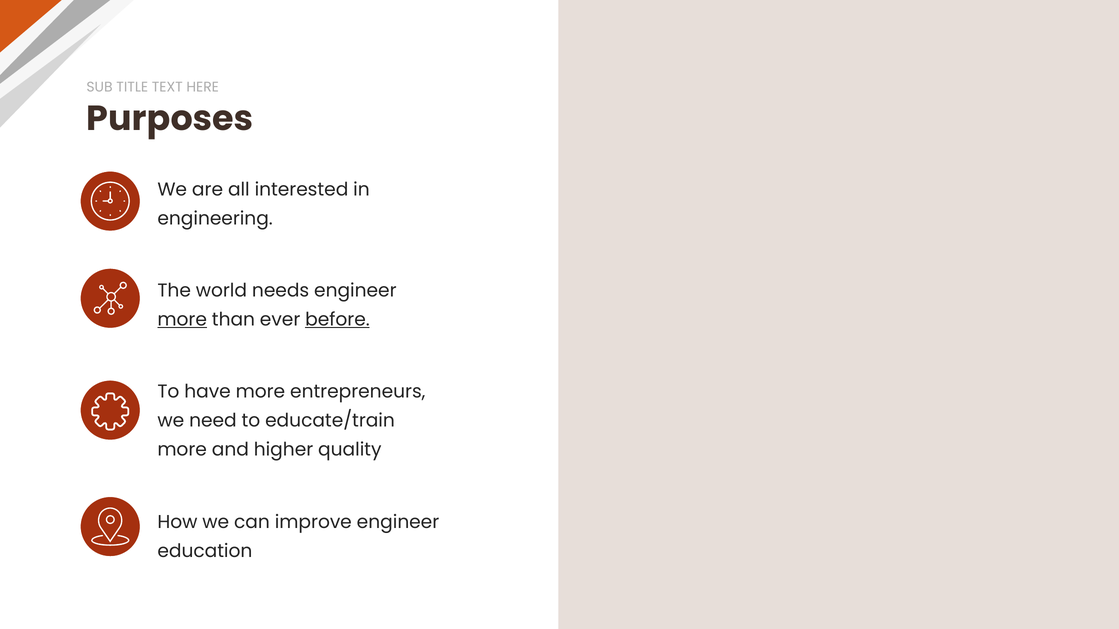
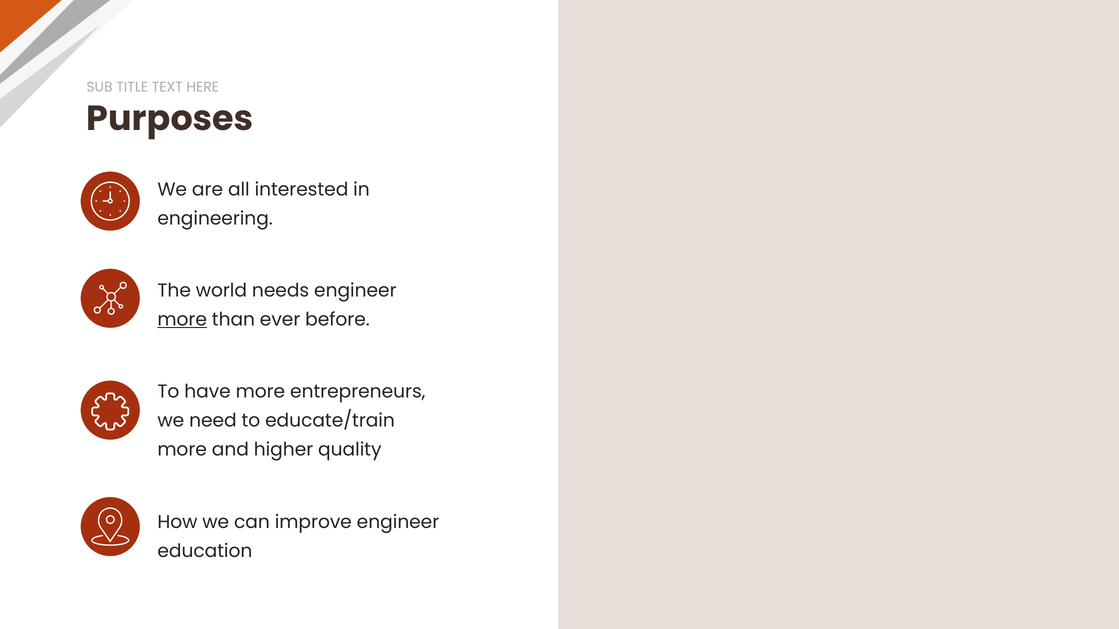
before underline: present -> none
